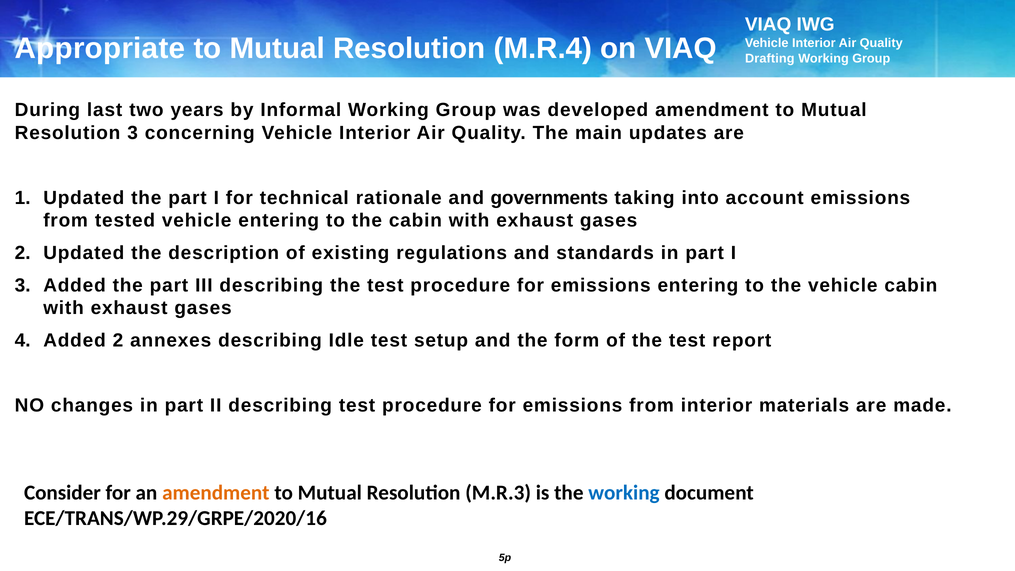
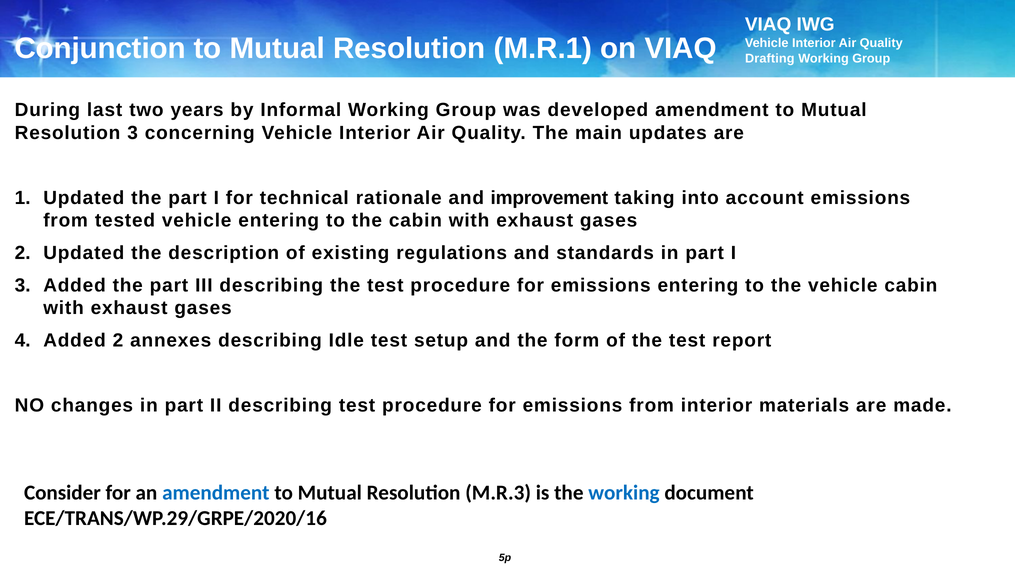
Appropriate: Appropriate -> Conjunction
M.R.4: M.R.4 -> M.R.1
governments: governments -> improvement
amendment at (216, 493) colour: orange -> blue
